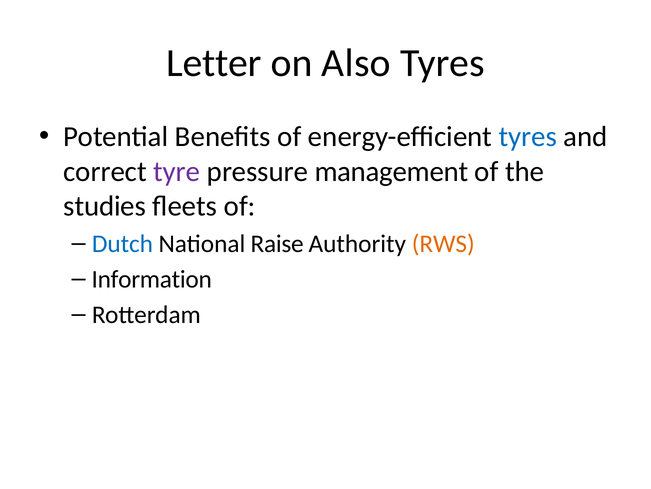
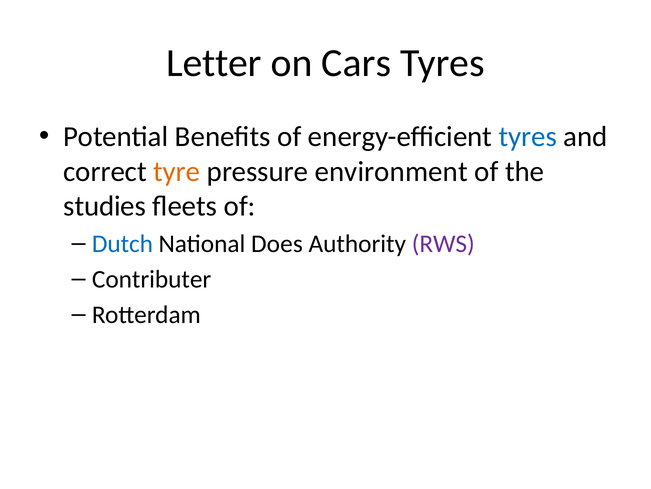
Also: Also -> Cars
tyre colour: purple -> orange
management: management -> environment
Raise: Raise -> Does
RWS colour: orange -> purple
Information: Information -> Contributer
